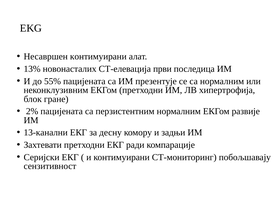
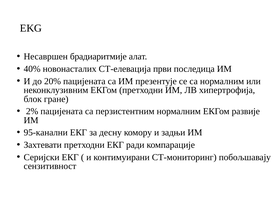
Несавршен контимуирани: контимуирани -> брадиаритмије
13%: 13% -> 40%
55%: 55% -> 20%
13-канални: 13-канални -> 95-канални
